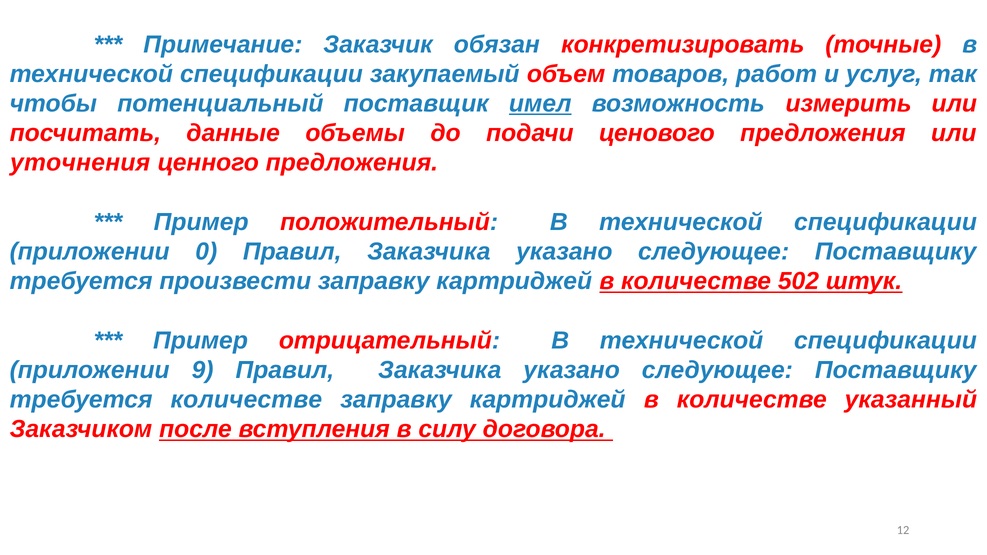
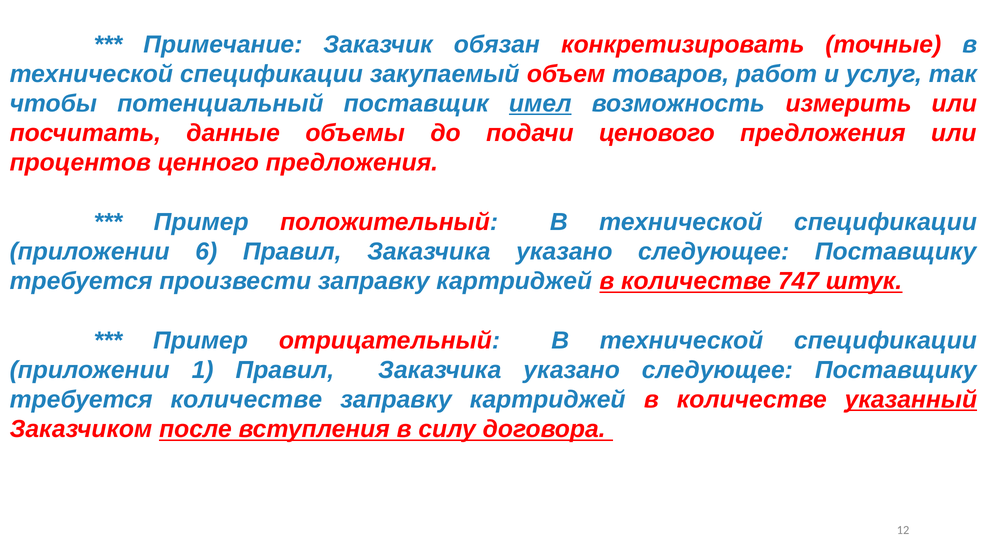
уточнения: уточнения -> процентов
0: 0 -> 6
502: 502 -> 747
9: 9 -> 1
указанный underline: none -> present
